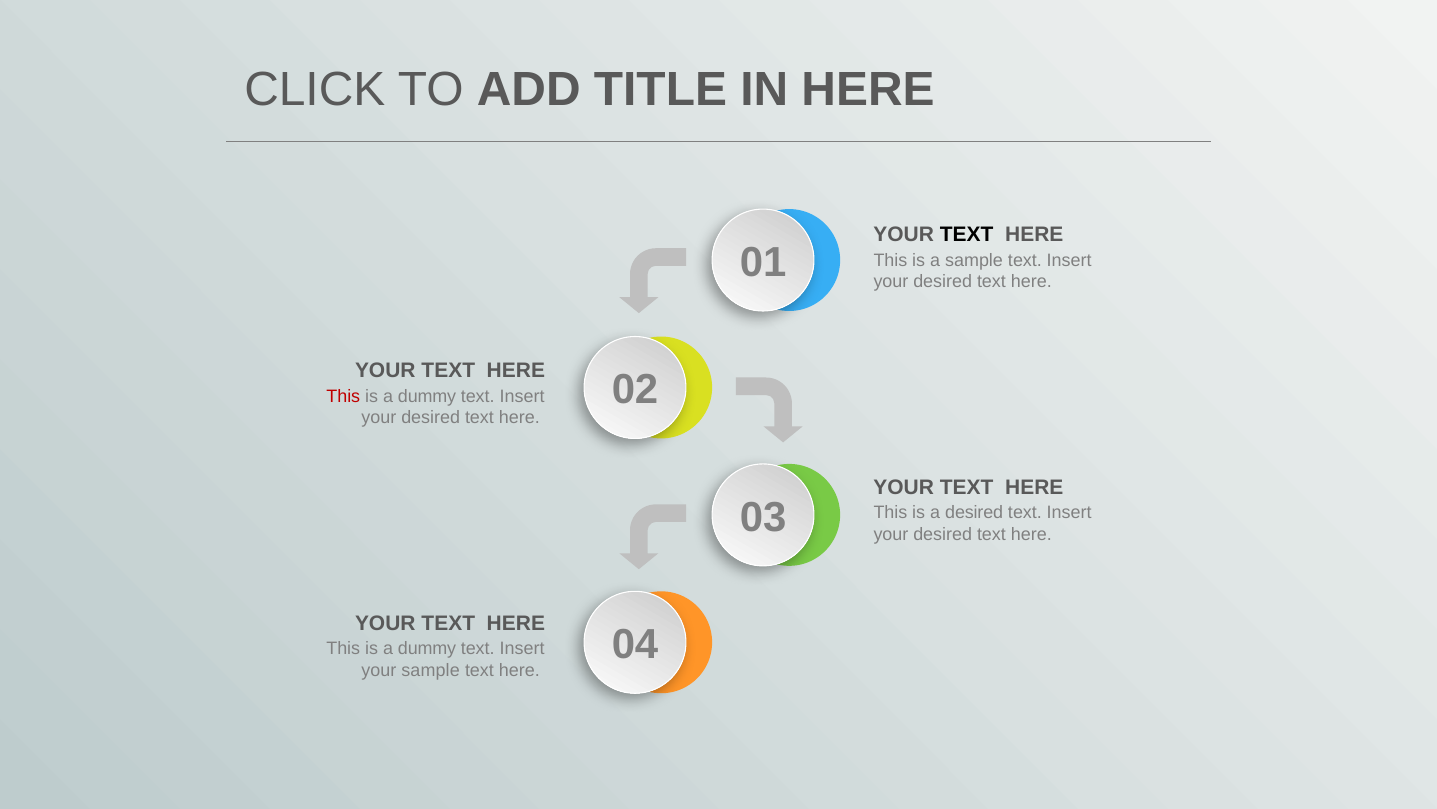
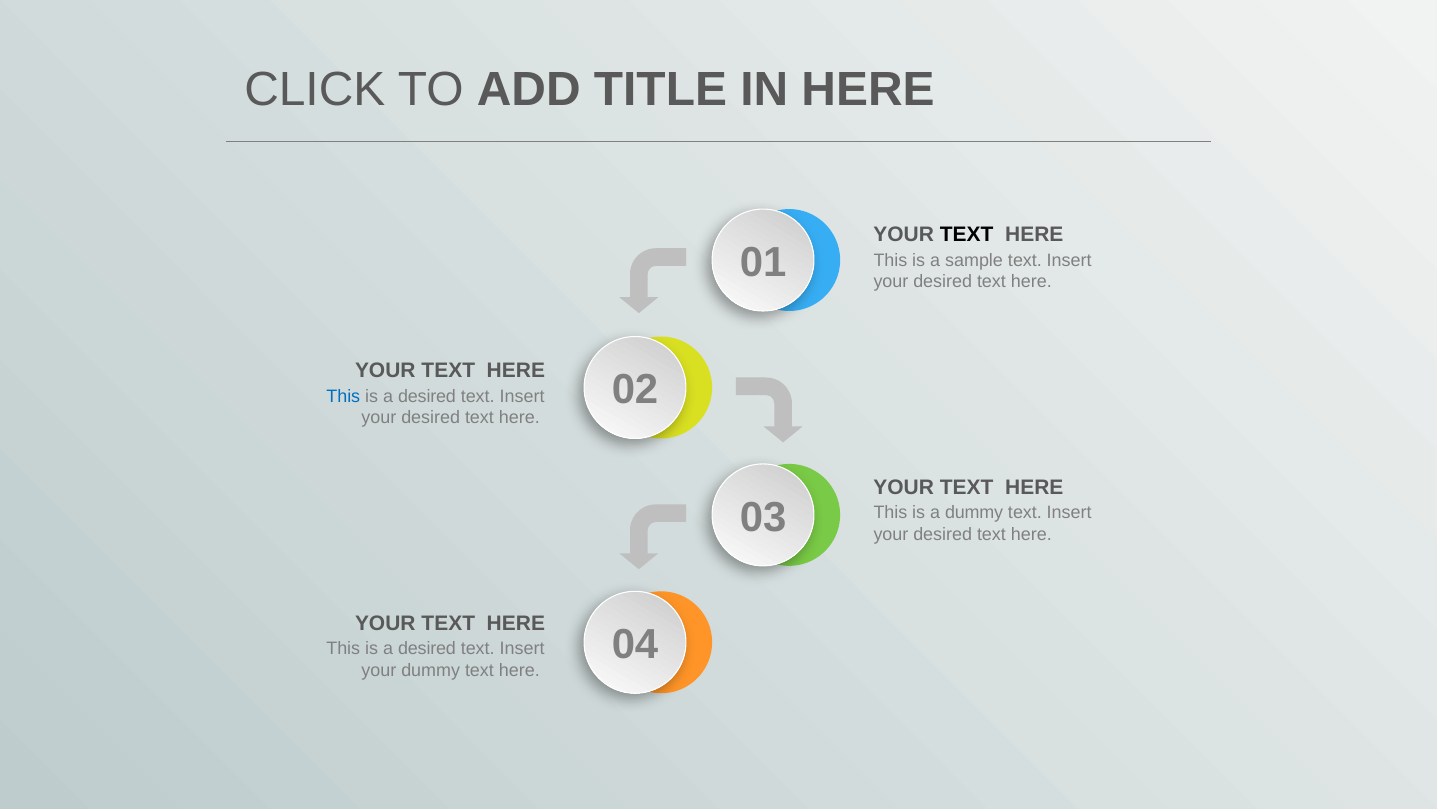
This at (343, 396) colour: red -> blue
dummy at (427, 396): dummy -> desired
a desired: desired -> dummy
dummy at (427, 648): dummy -> desired
your sample: sample -> dummy
